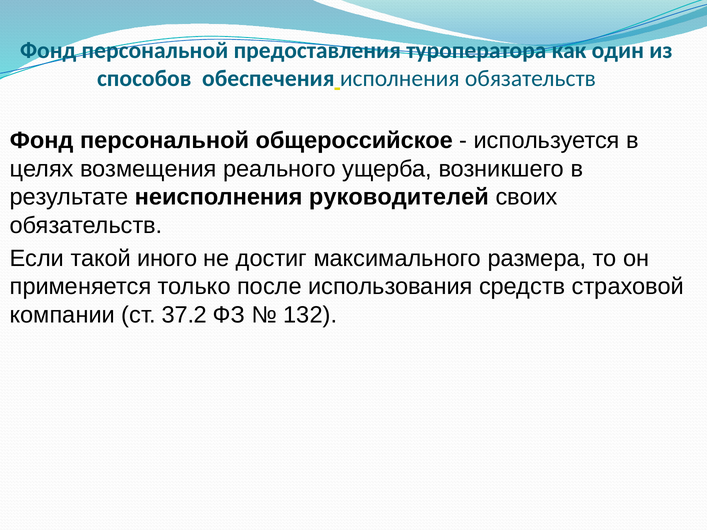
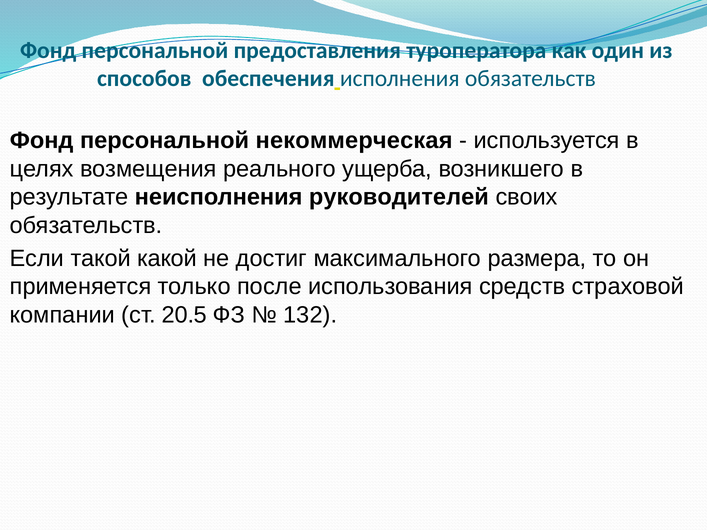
общероссийское: общероссийское -> некоммерческая
иного: иного -> какой
37.2: 37.2 -> 20.5
